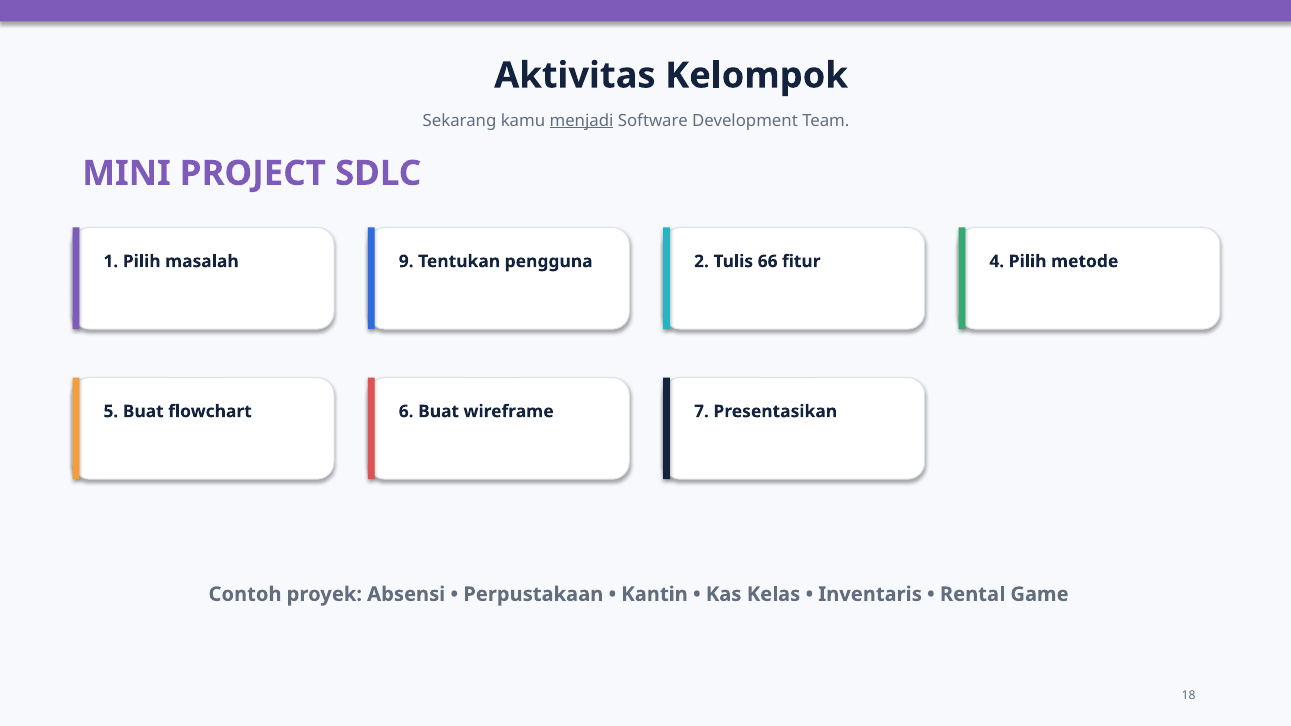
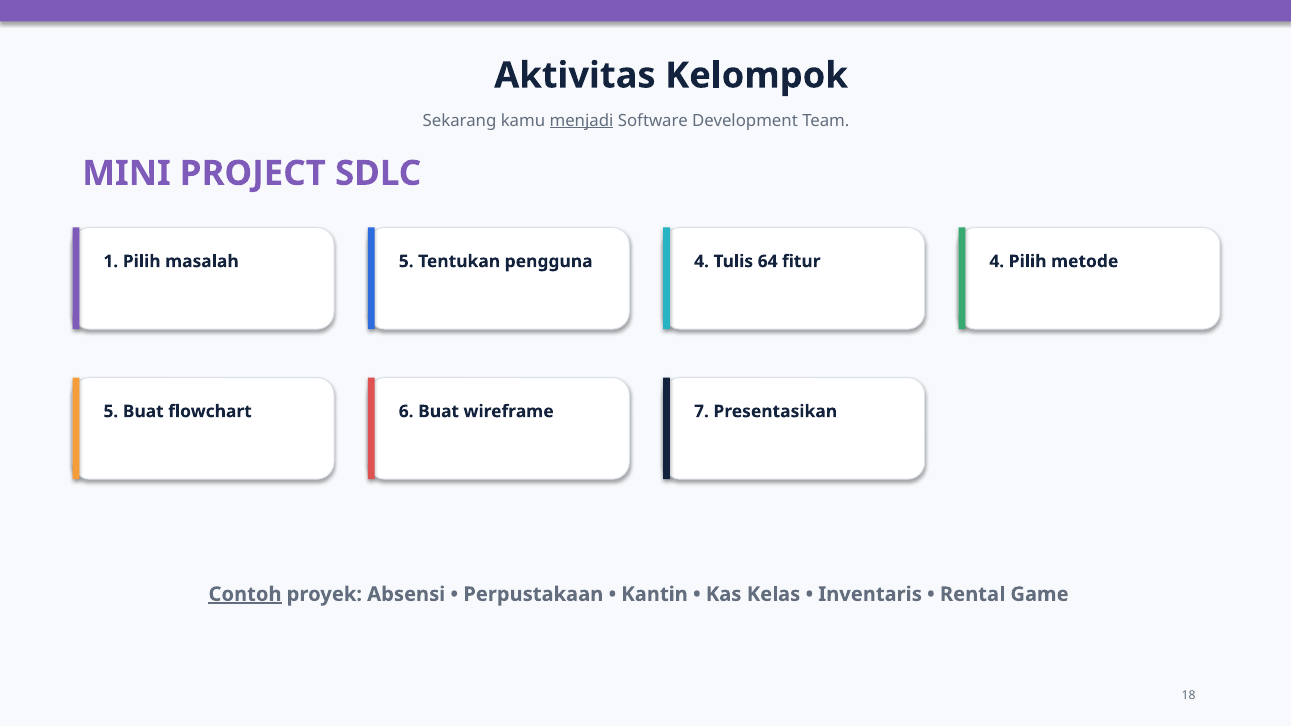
masalah 9: 9 -> 5
pengguna 2: 2 -> 4
66: 66 -> 64
Contoh underline: none -> present
